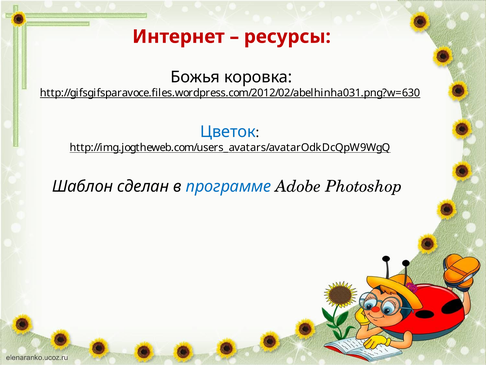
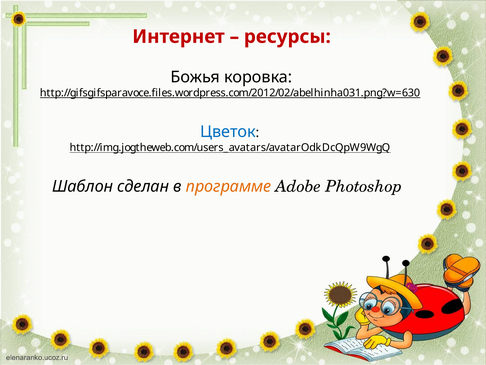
программе colour: blue -> orange
